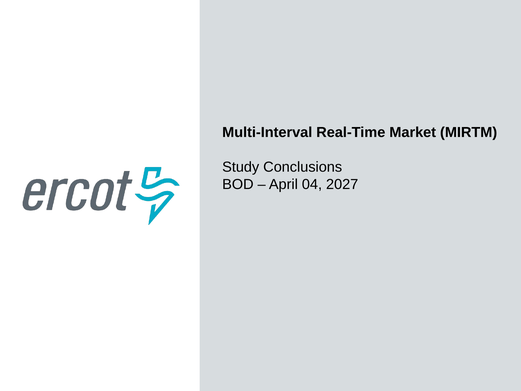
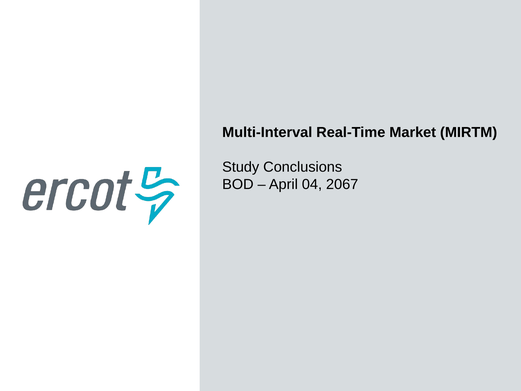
2027: 2027 -> 2067
